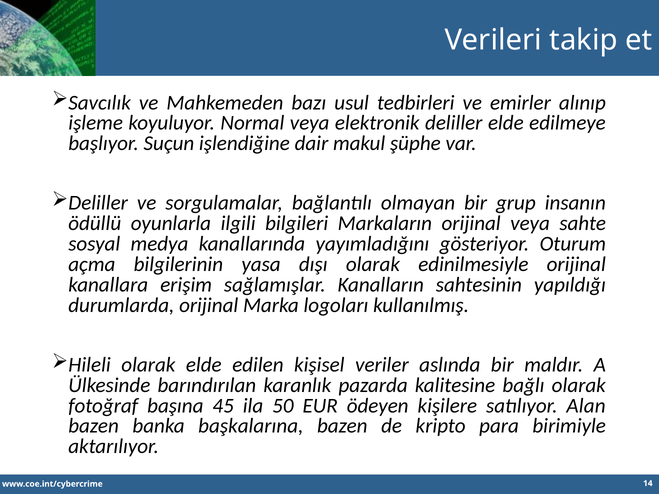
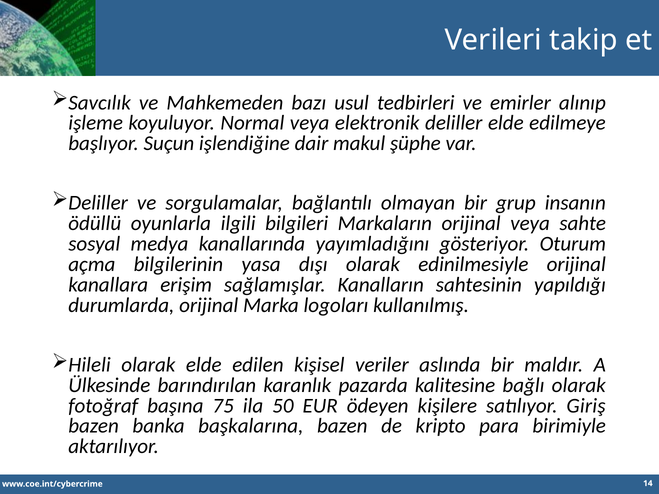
45: 45 -> 75
Alan: Alan -> Giriş
